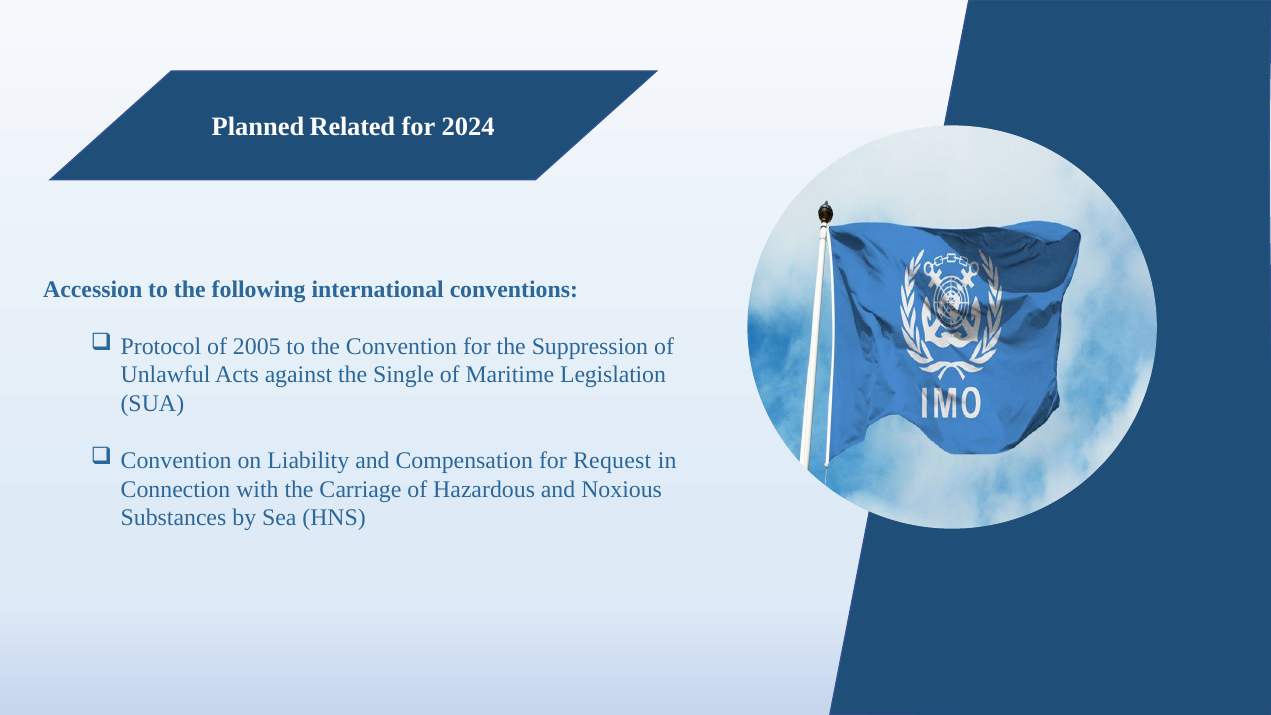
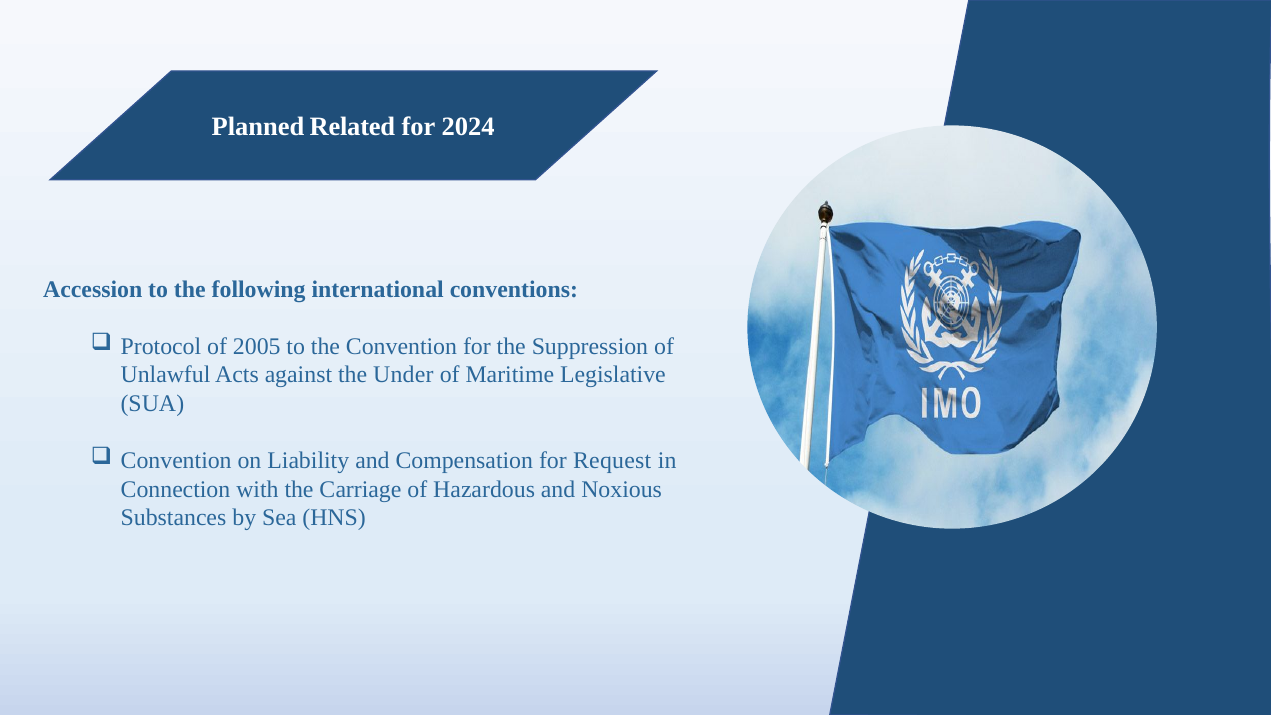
Single: Single -> Under
Legislation: Legislation -> Legislative
